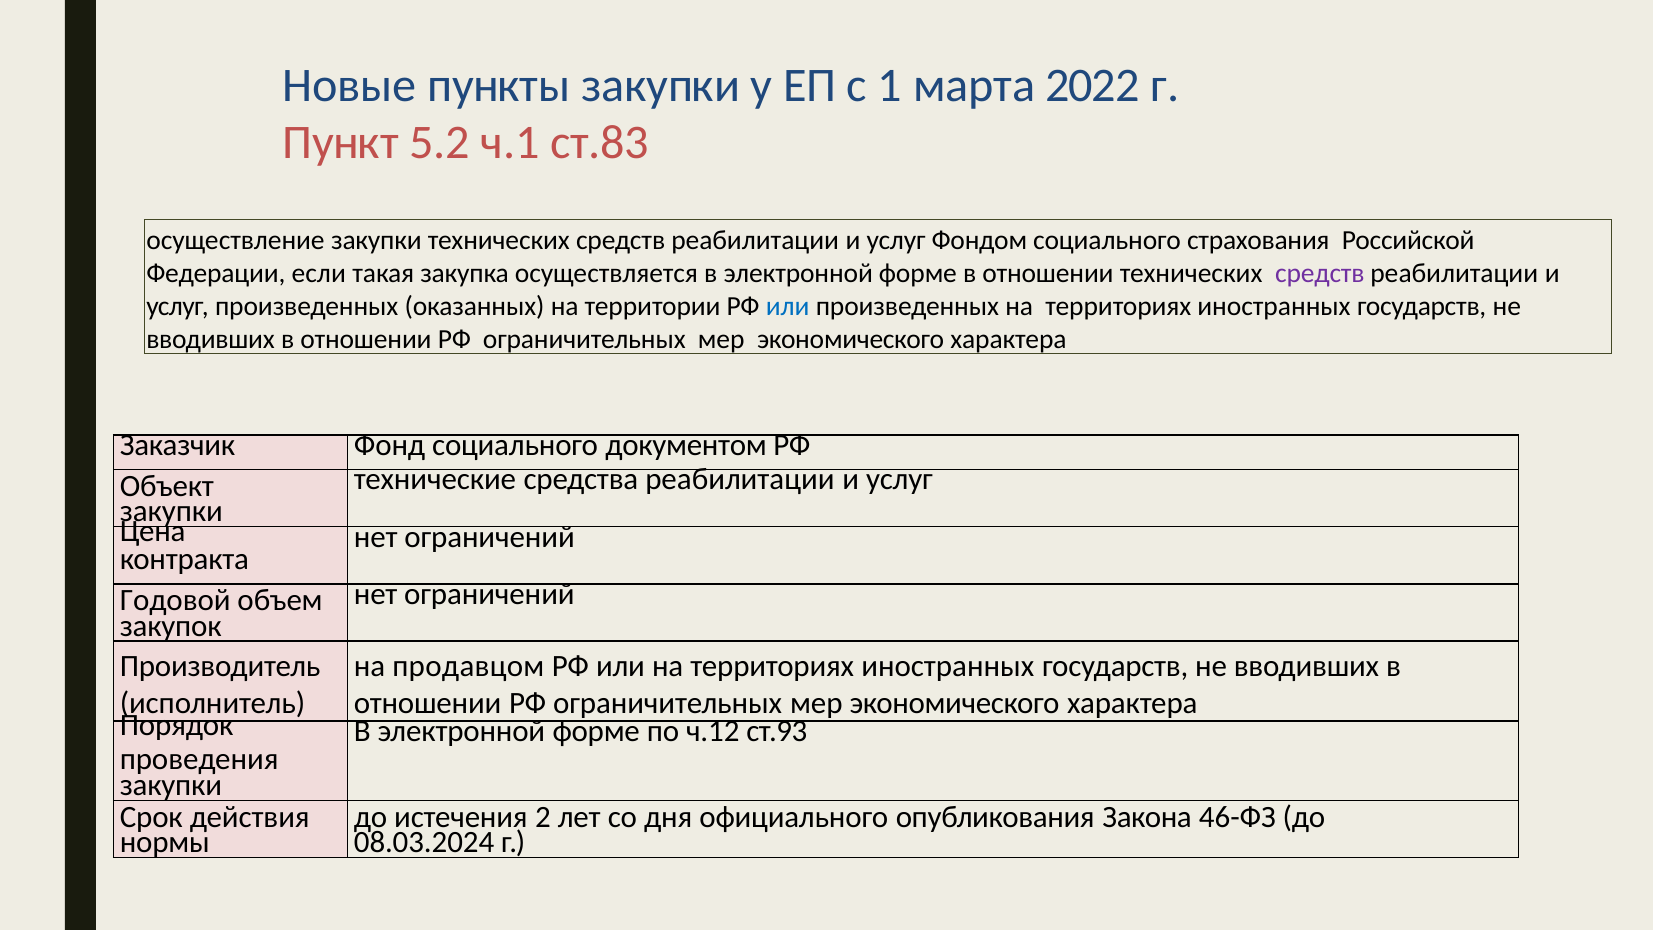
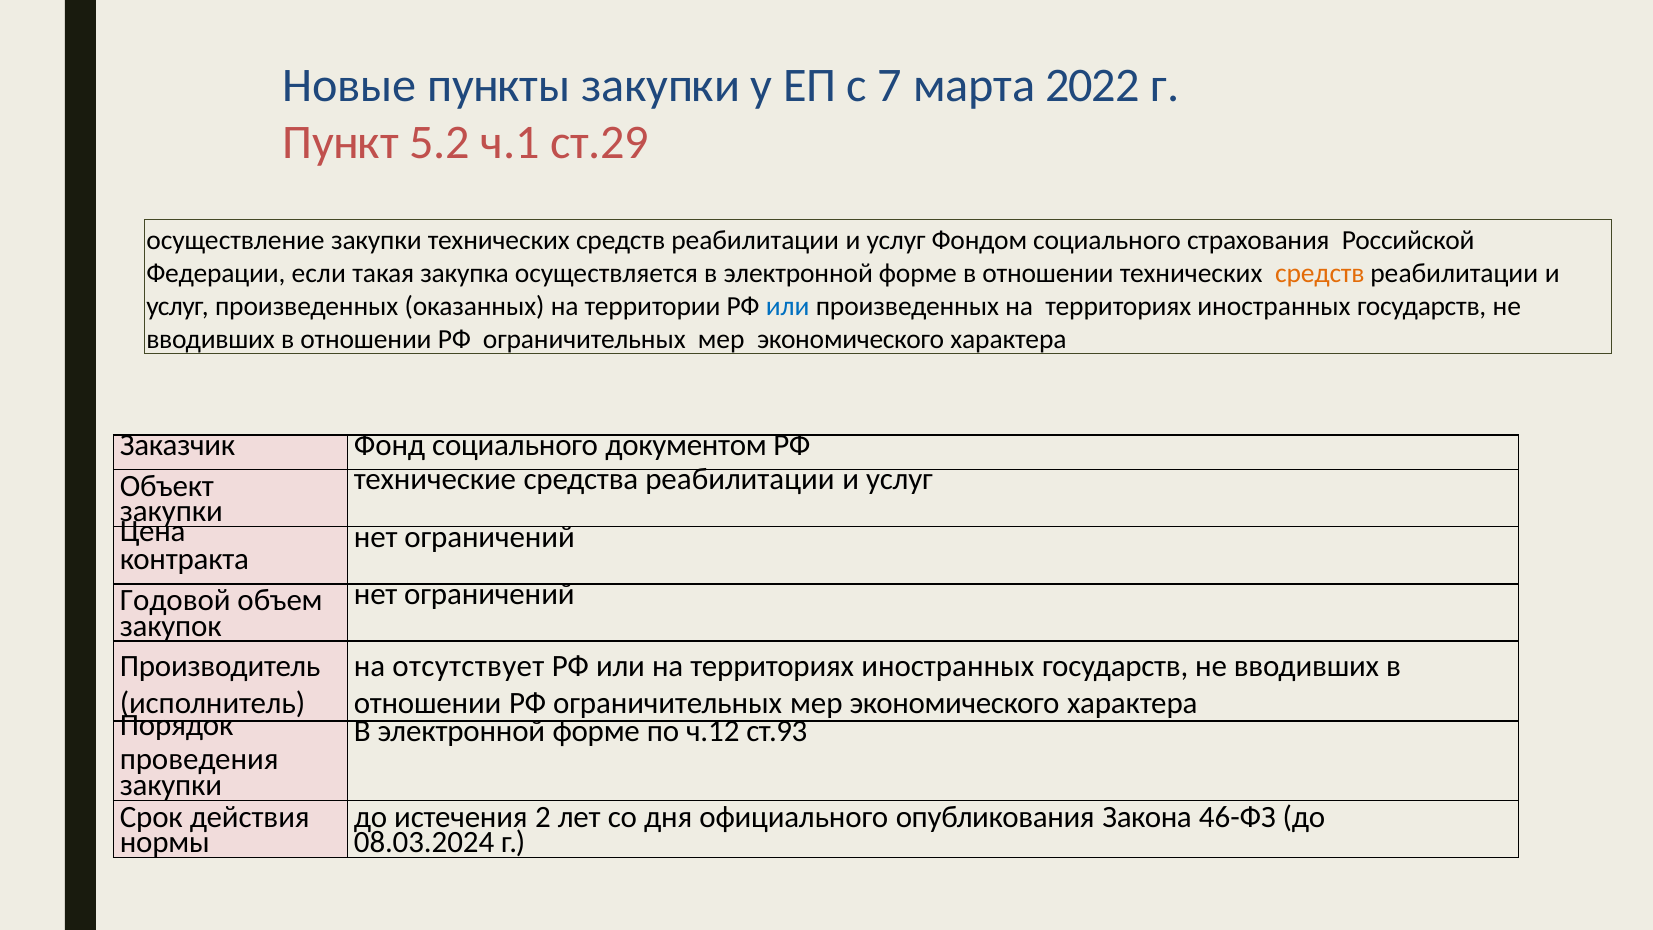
1: 1 -> 7
ст.83: ст.83 -> ст.29
средств at (1320, 273) colour: purple -> orange
продавцом: продавцом -> отсутствует
